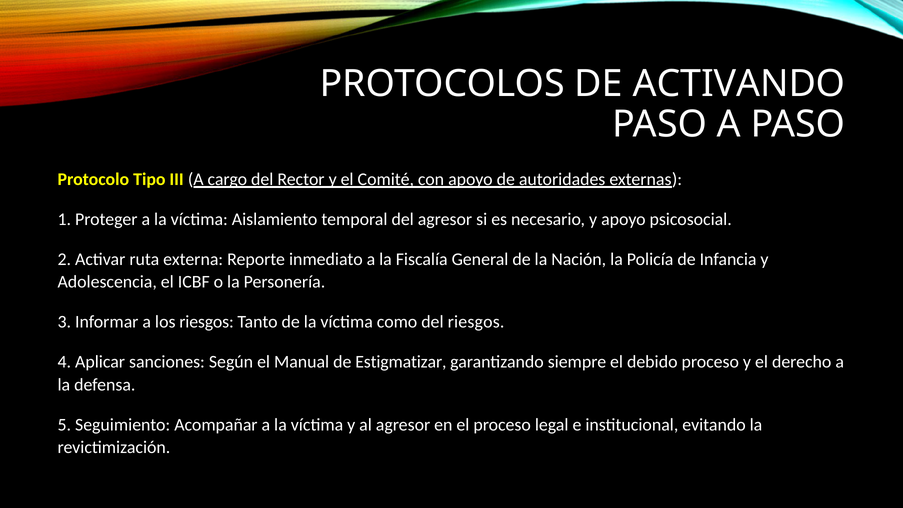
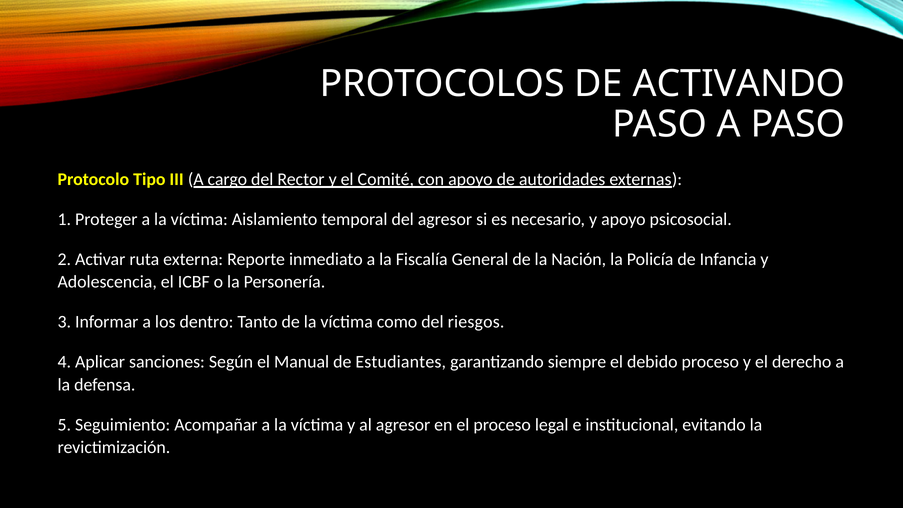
los riesgos: riesgos -> dentro
Estigmatizar: Estigmatizar -> Estudiantes
